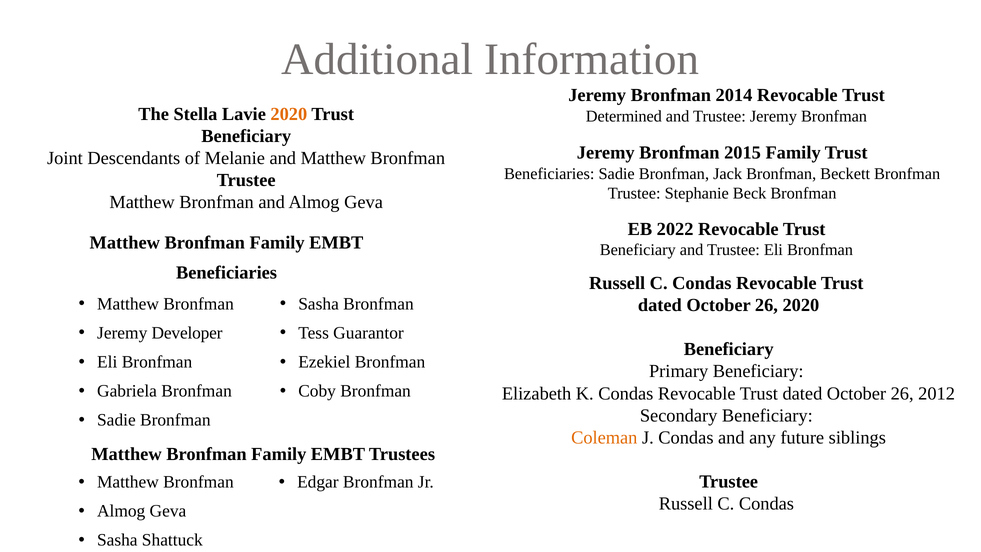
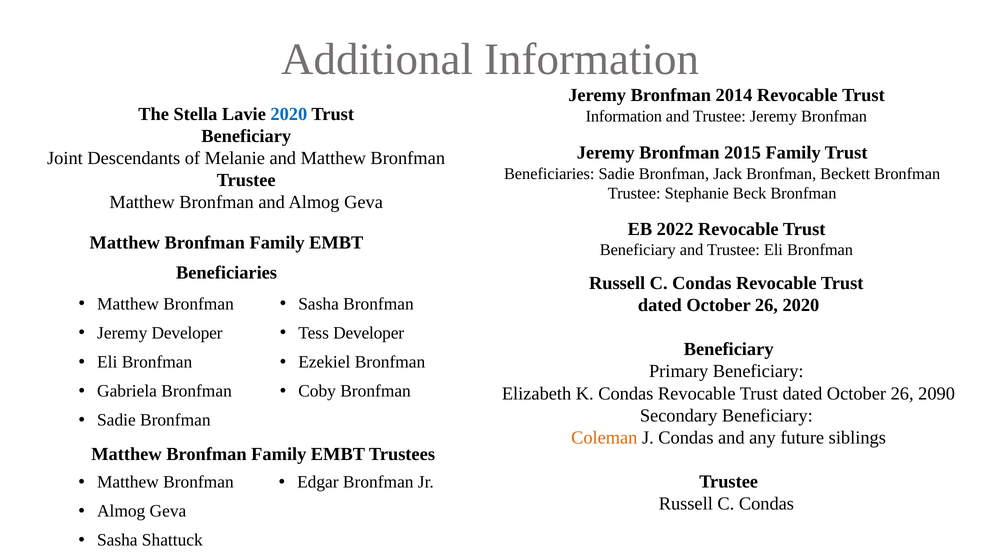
2020 at (289, 114) colour: orange -> blue
Determined at (624, 116): Determined -> Information
Tess Guarantor: Guarantor -> Developer
2012: 2012 -> 2090
